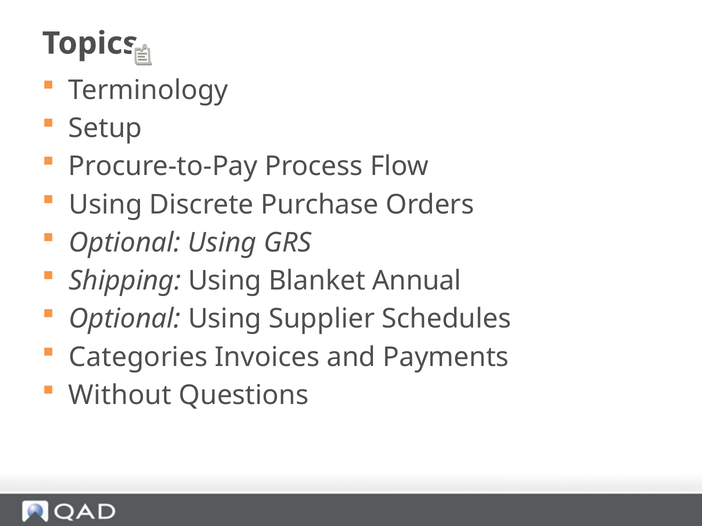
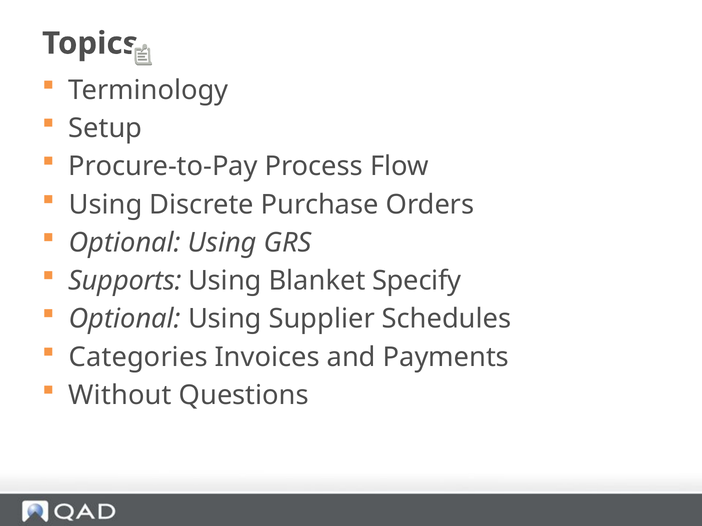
Shipping: Shipping -> Supports
Annual: Annual -> Specify
